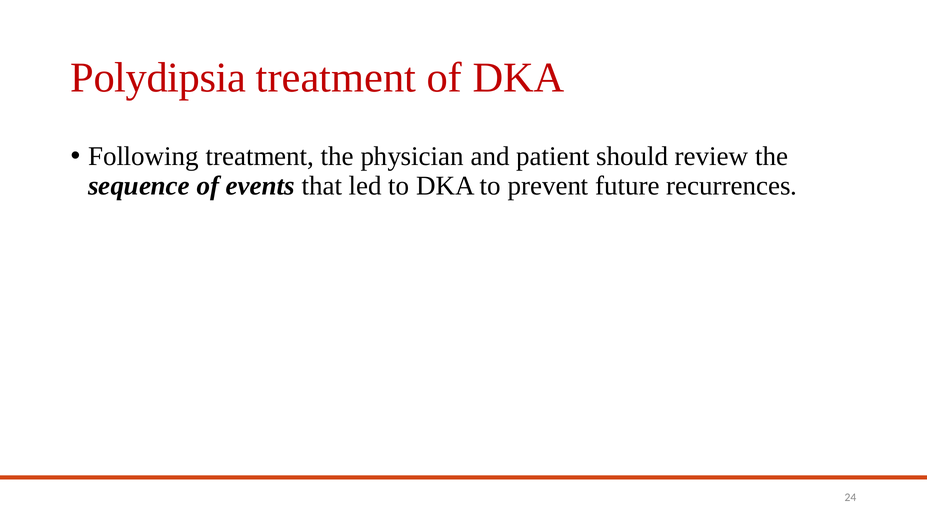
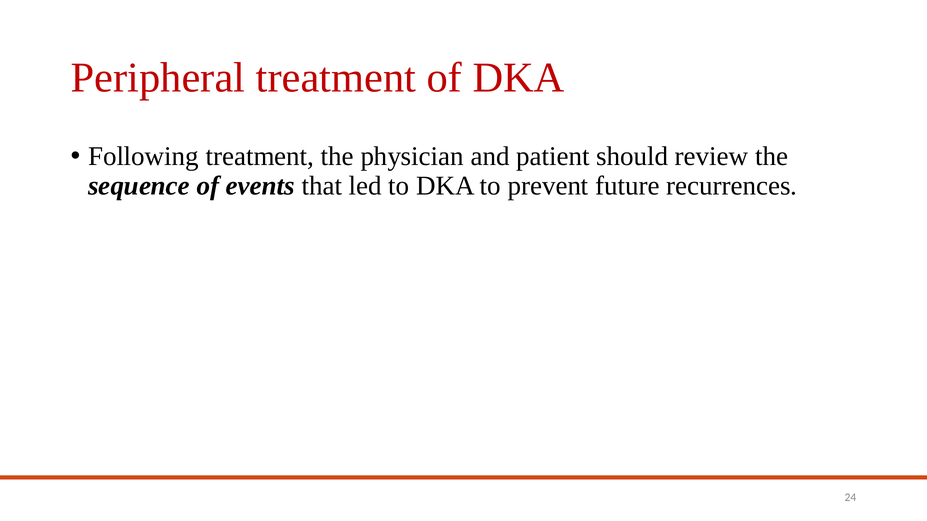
Polydipsia: Polydipsia -> Peripheral
